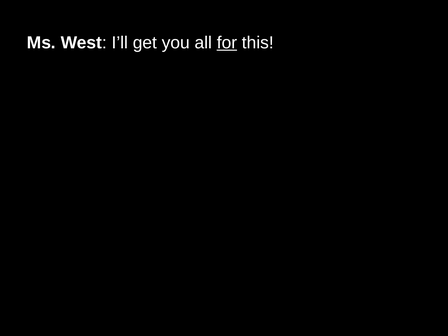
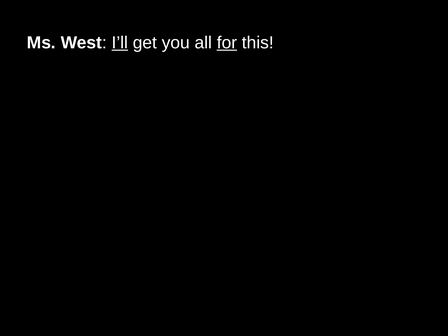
I’ll underline: none -> present
